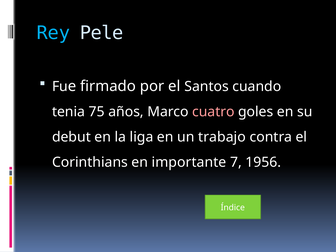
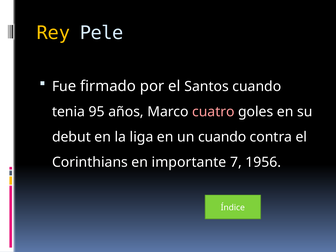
Rey colour: light blue -> yellow
75: 75 -> 95
un trabajo: trabajo -> cuando
